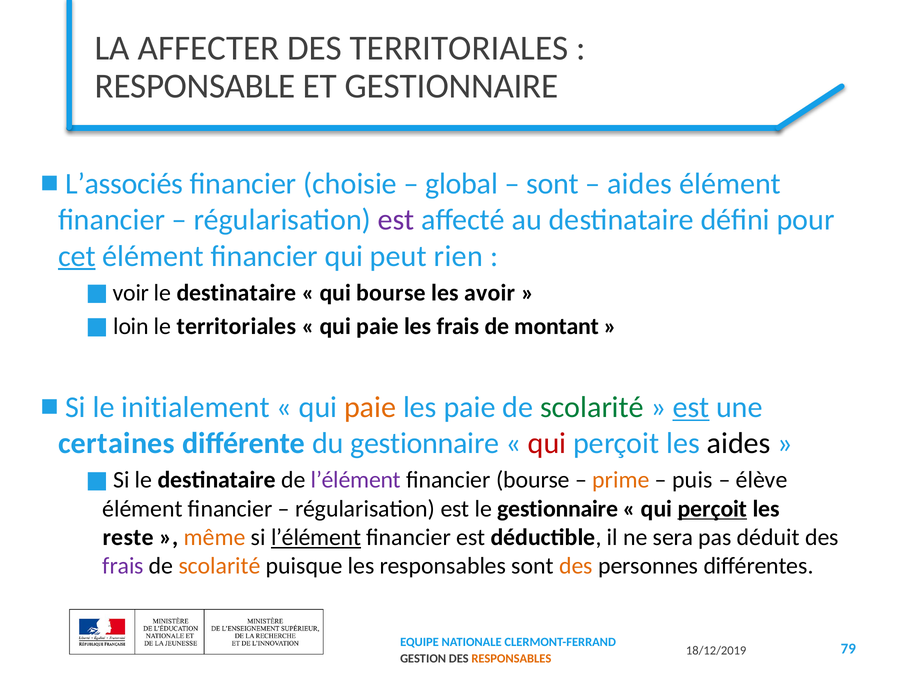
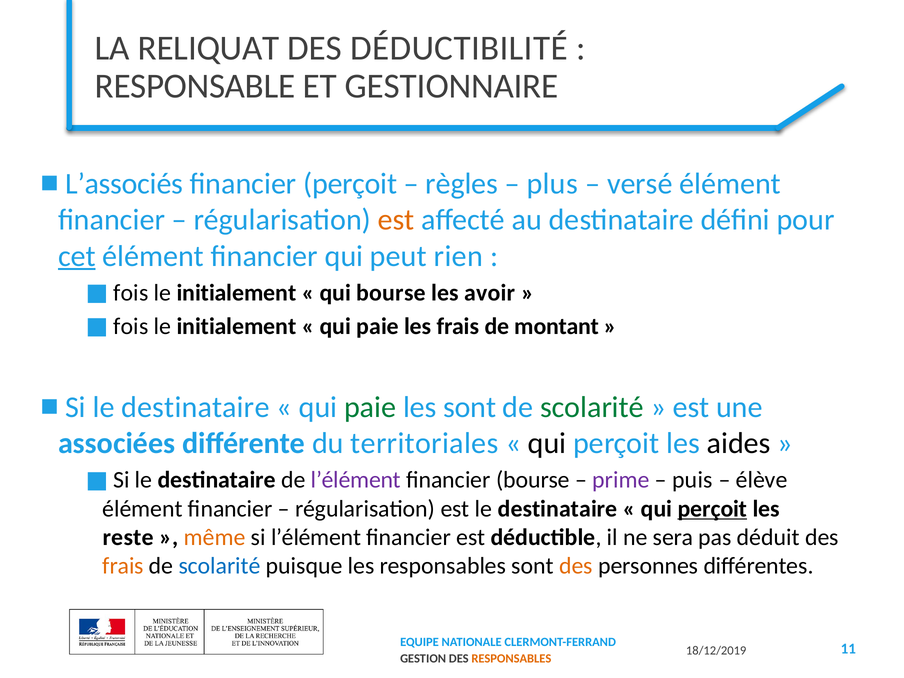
AFFECTER: AFFECTER -> RELIQUAT
DES TERRITORIALES: TERRITORIALES -> DÉDUCTIBILITÉ
financier choisie: choisie -> perçoit
global: global -> règles
sont at (552, 184): sont -> plus
aides at (640, 184): aides -> versé
est at (396, 220) colour: purple -> orange
voir at (131, 293): voir -> fois
destinataire at (236, 293): destinataire -> initialement
loin at (131, 326): loin -> fois
territoriales at (236, 326): territoriales -> initialement
initialement at (196, 407): initialement -> destinataire
paie at (370, 407) colour: orange -> green
les paie: paie -> sont
est at (691, 407) underline: present -> none
certaines: certaines -> associées
du gestionnaire: gestionnaire -> territoriales
qui at (547, 443) colour: red -> black
prime colour: orange -> purple
est le gestionnaire: gestionnaire -> destinataire
l’élément at (316, 537) underline: present -> none
frais at (123, 566) colour: purple -> orange
scolarité at (220, 566) colour: orange -> blue
79: 79 -> 11
